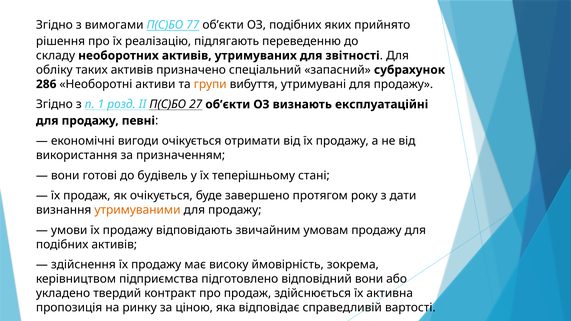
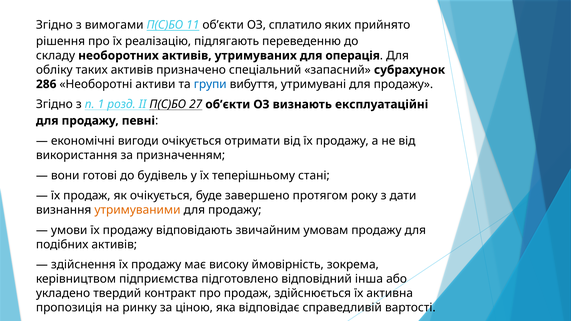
77: 77 -> 11
ОЗ подібних: подібних -> сплатило
звітності: звітності -> операція
групи colour: orange -> blue
відповідний вони: вони -> інша
